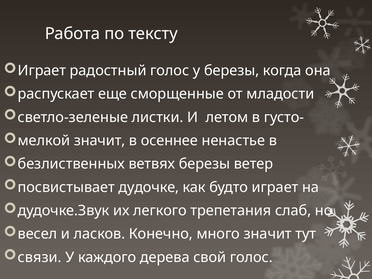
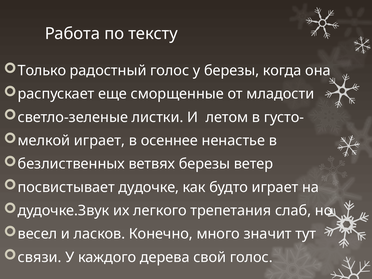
Играет at (42, 71): Играет -> Только
мелкой значит: значит -> играет
